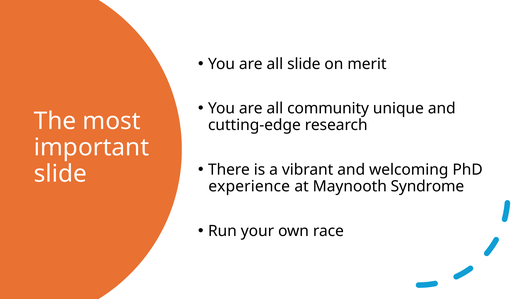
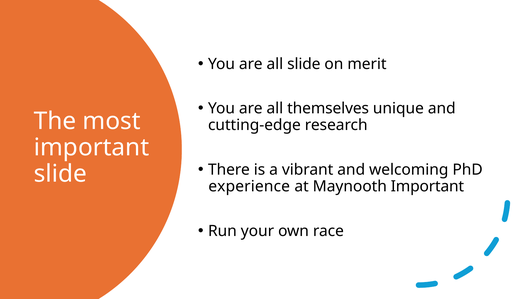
community: community -> themselves
Maynooth Syndrome: Syndrome -> Important
